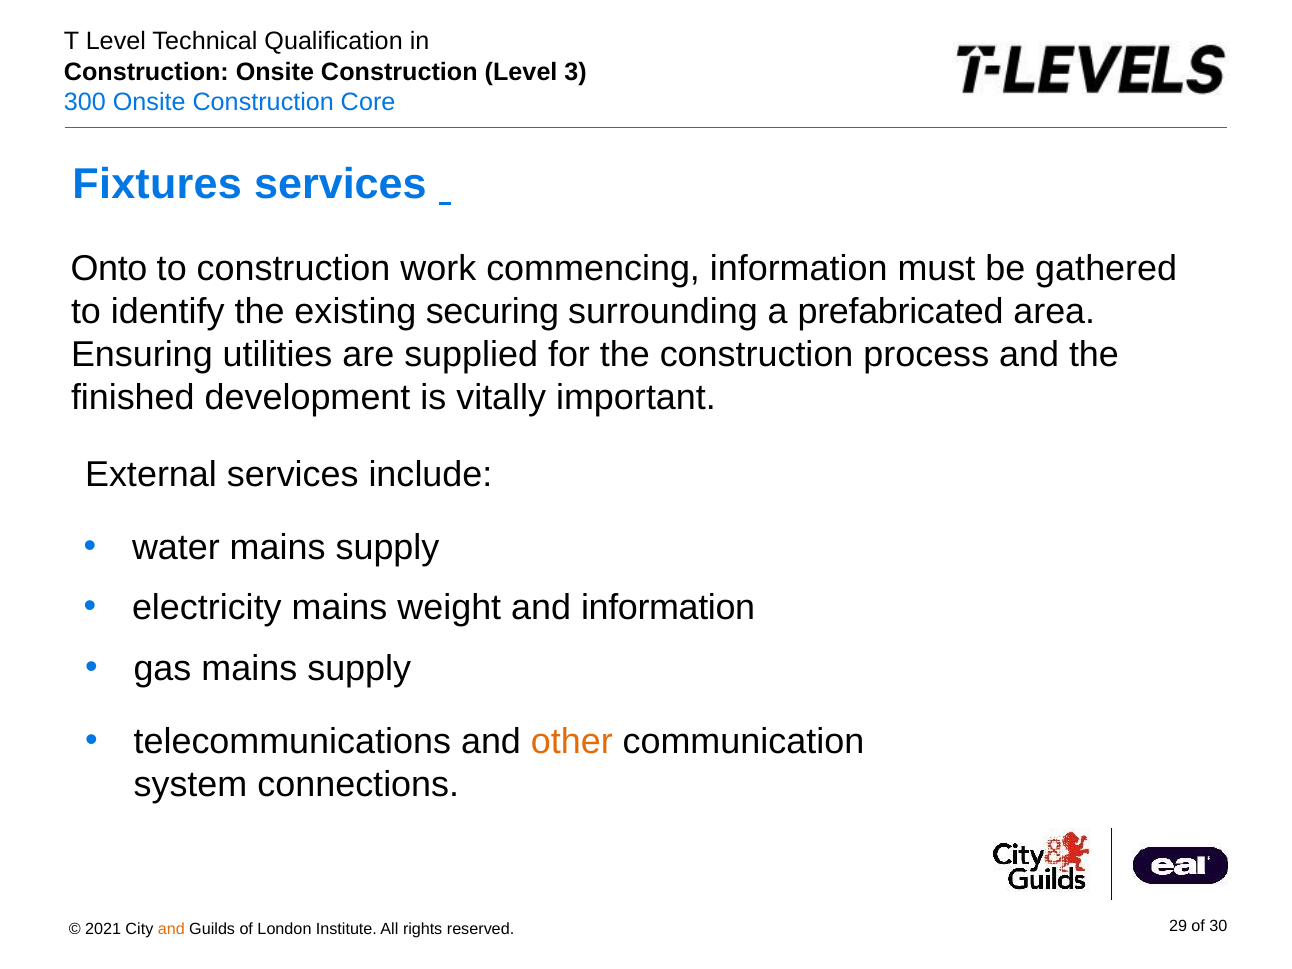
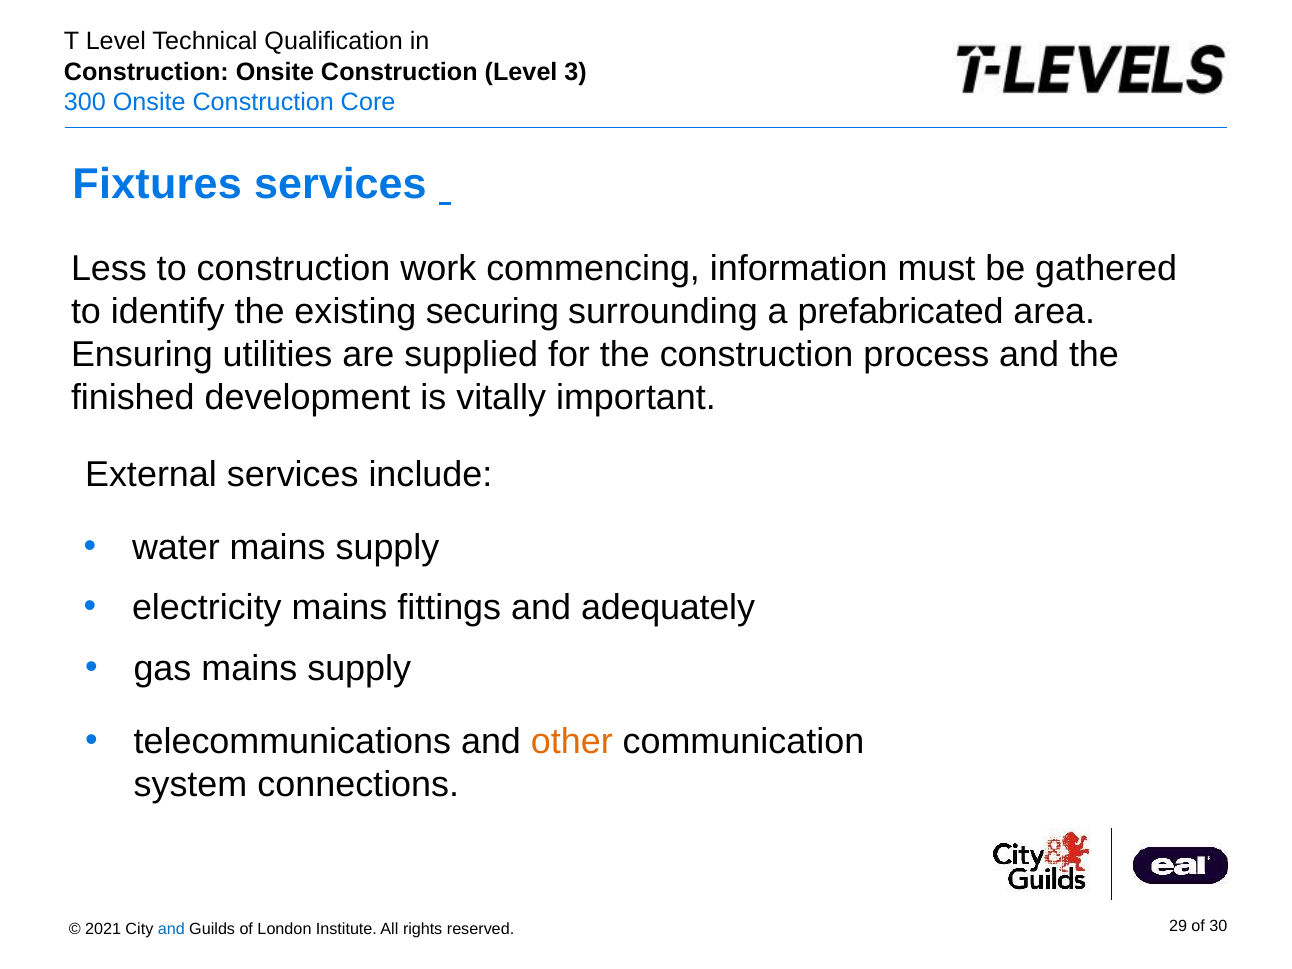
Onto: Onto -> Less
weight: weight -> fittings
and information: information -> adequately
and at (171, 929) colour: orange -> blue
